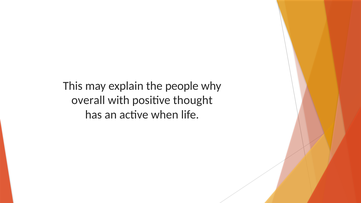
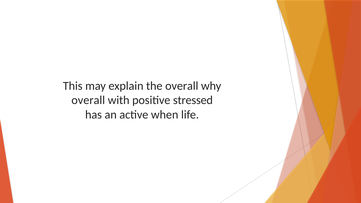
the people: people -> overall
thought: thought -> stressed
